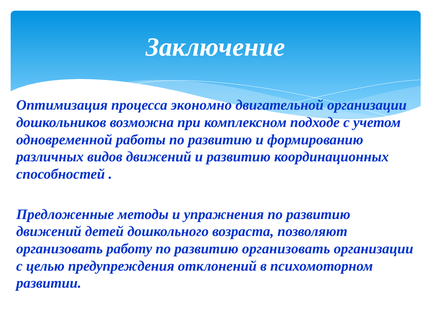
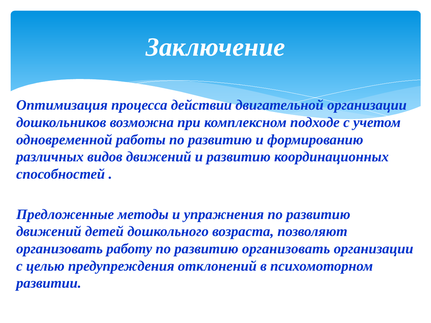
экономно: экономно -> действии
